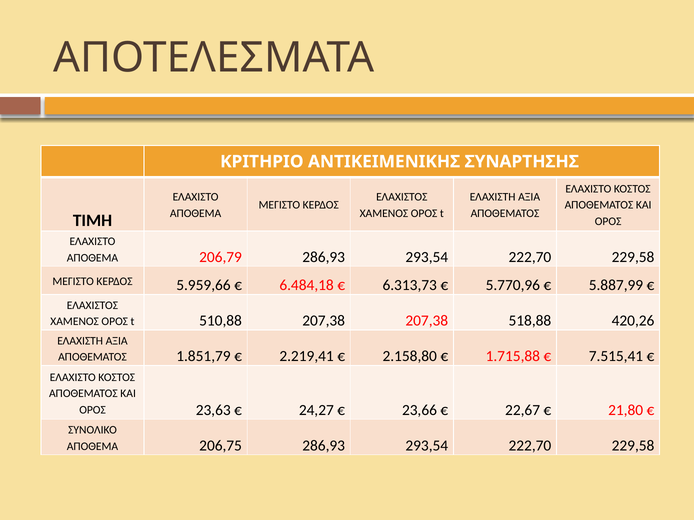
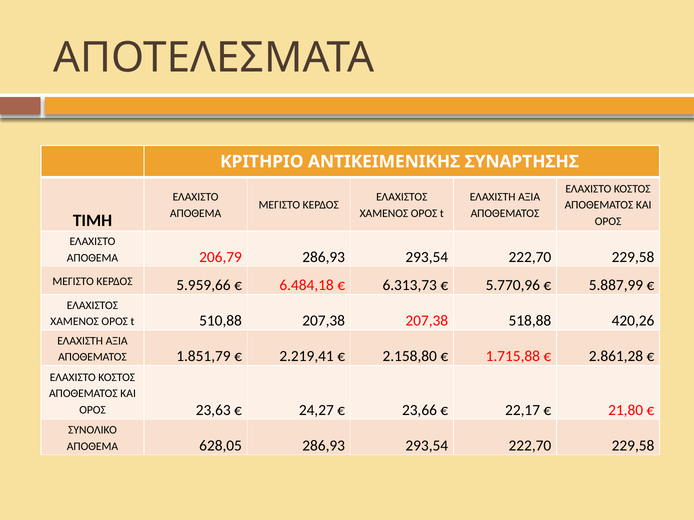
7.515,41: 7.515,41 -> 2.861,28
22,67: 22,67 -> 22,17
206,75: 206,75 -> 628,05
